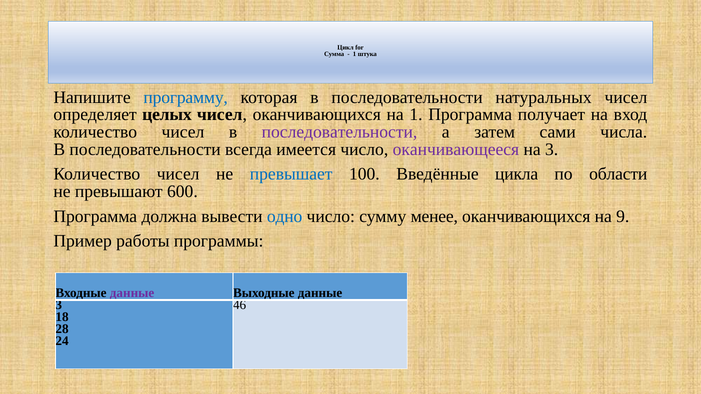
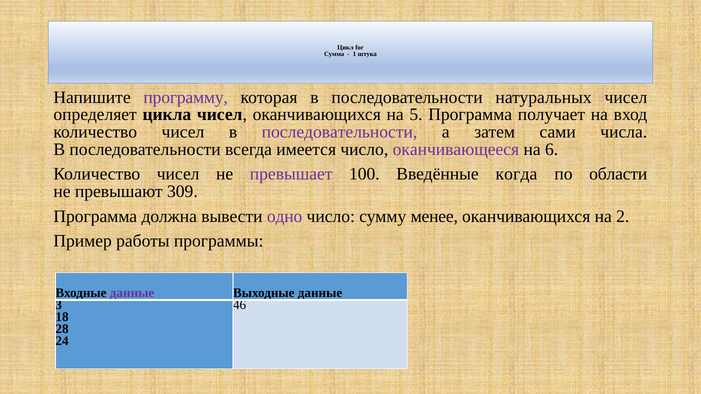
программу colour: blue -> purple
целых: целых -> цикла
на 1: 1 -> 5
на 3: 3 -> 6
превышает colour: blue -> purple
цикла: цикла -> когда
600: 600 -> 309
одно colour: blue -> purple
9: 9 -> 2
